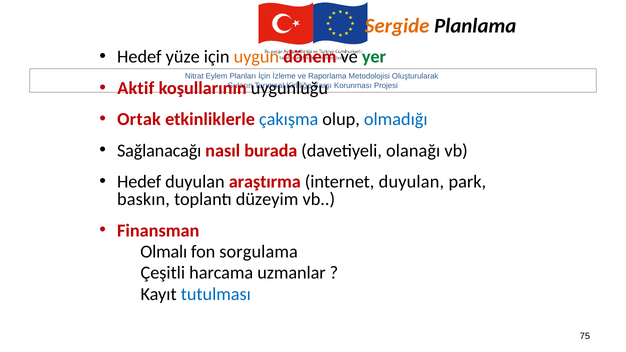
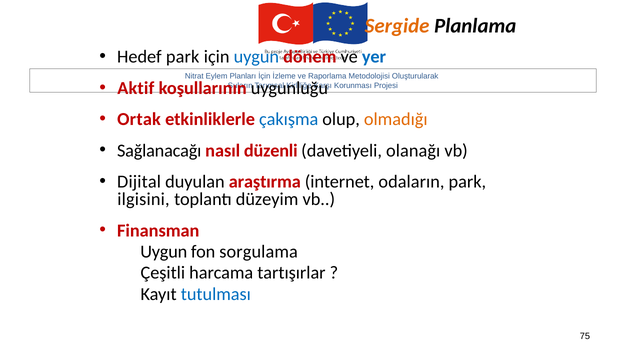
Hedef yüze: yüze -> park
uygun at (256, 57) colour: orange -> blue
yer colour: green -> blue
olmadığı colour: blue -> orange
burada: burada -> düzenli
Hedef at (139, 182): Hedef -> Dijital
internet duyulan: duyulan -> odaların
baskın: baskın -> ilgisini
Olmalı at (164, 252): Olmalı -> Uygun
uzmanlar: uzmanlar -> tartışırlar
